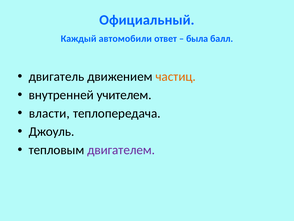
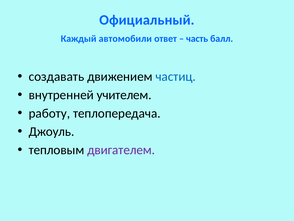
была: была -> часть
двигатель: двигатель -> создавать
частиц colour: orange -> blue
власти: власти -> работу
